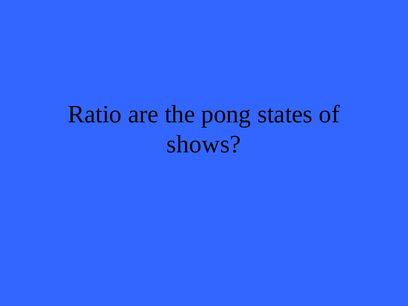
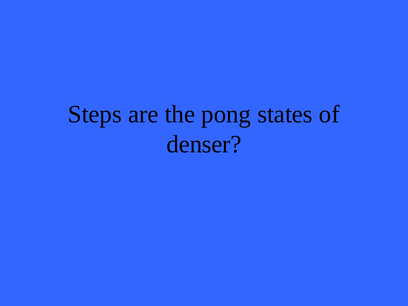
Ratio: Ratio -> Steps
shows: shows -> denser
